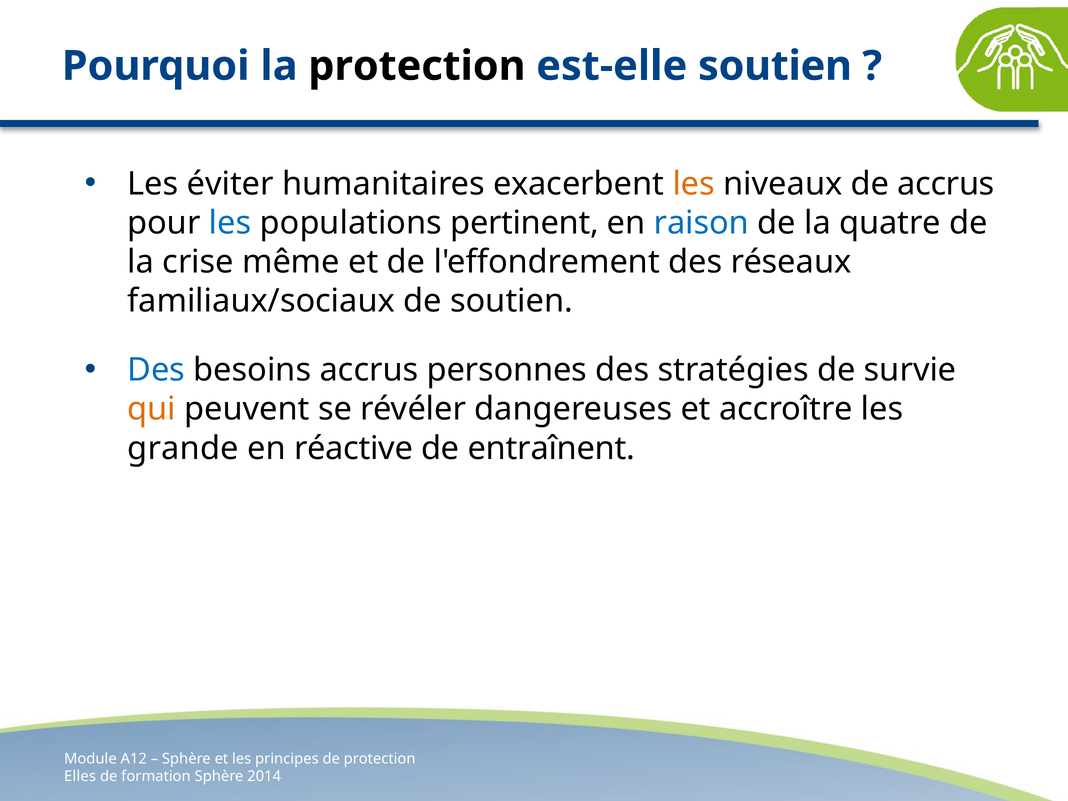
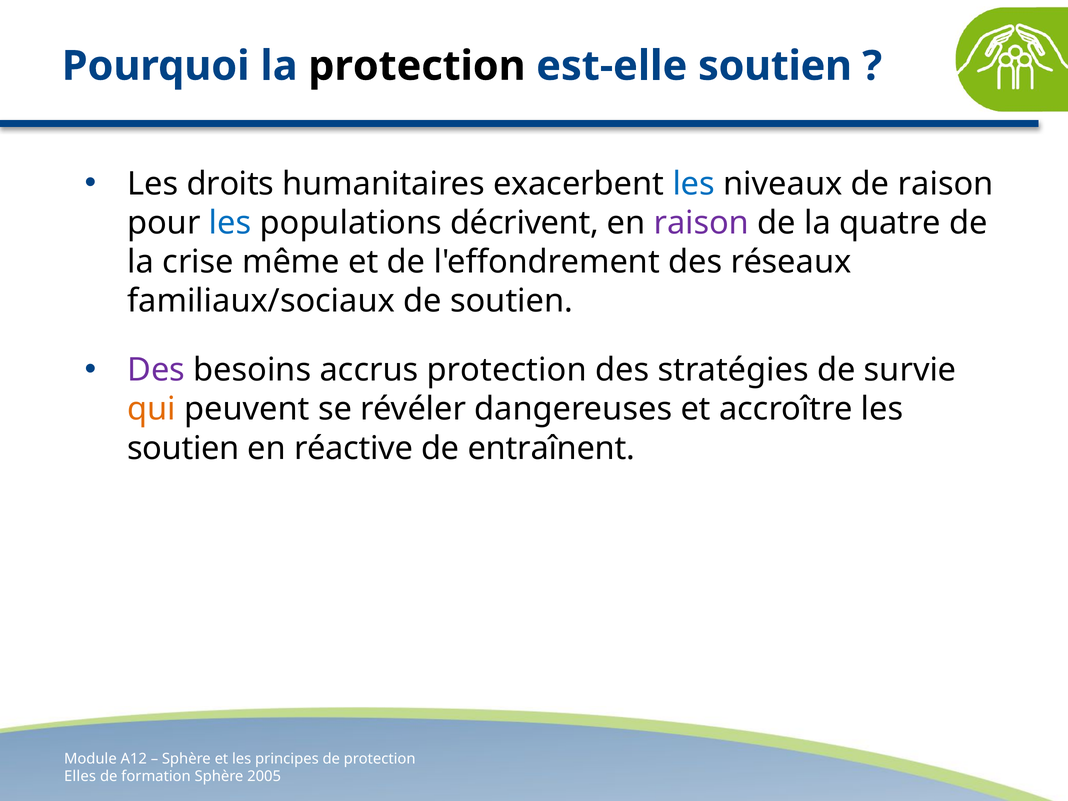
éviter: éviter -> droits
les at (694, 184) colour: orange -> blue
de accrus: accrus -> raison
pertinent: pertinent -> décrivent
raison at (701, 223) colour: blue -> purple
Des at (156, 370) colour: blue -> purple
accrus personnes: personnes -> protection
grande at (183, 448): grande -> soutien
2014: 2014 -> 2005
